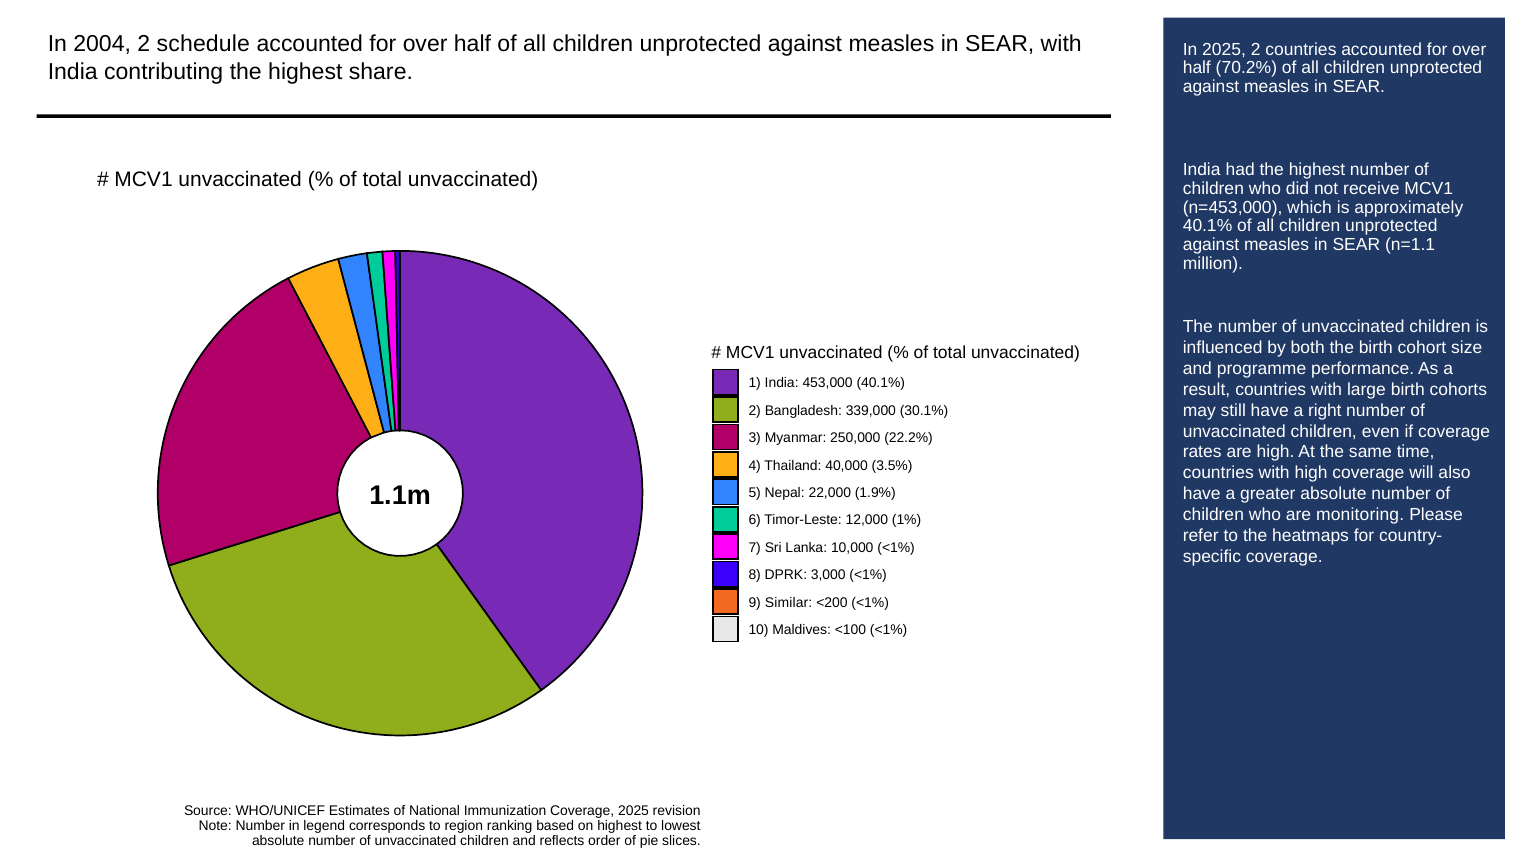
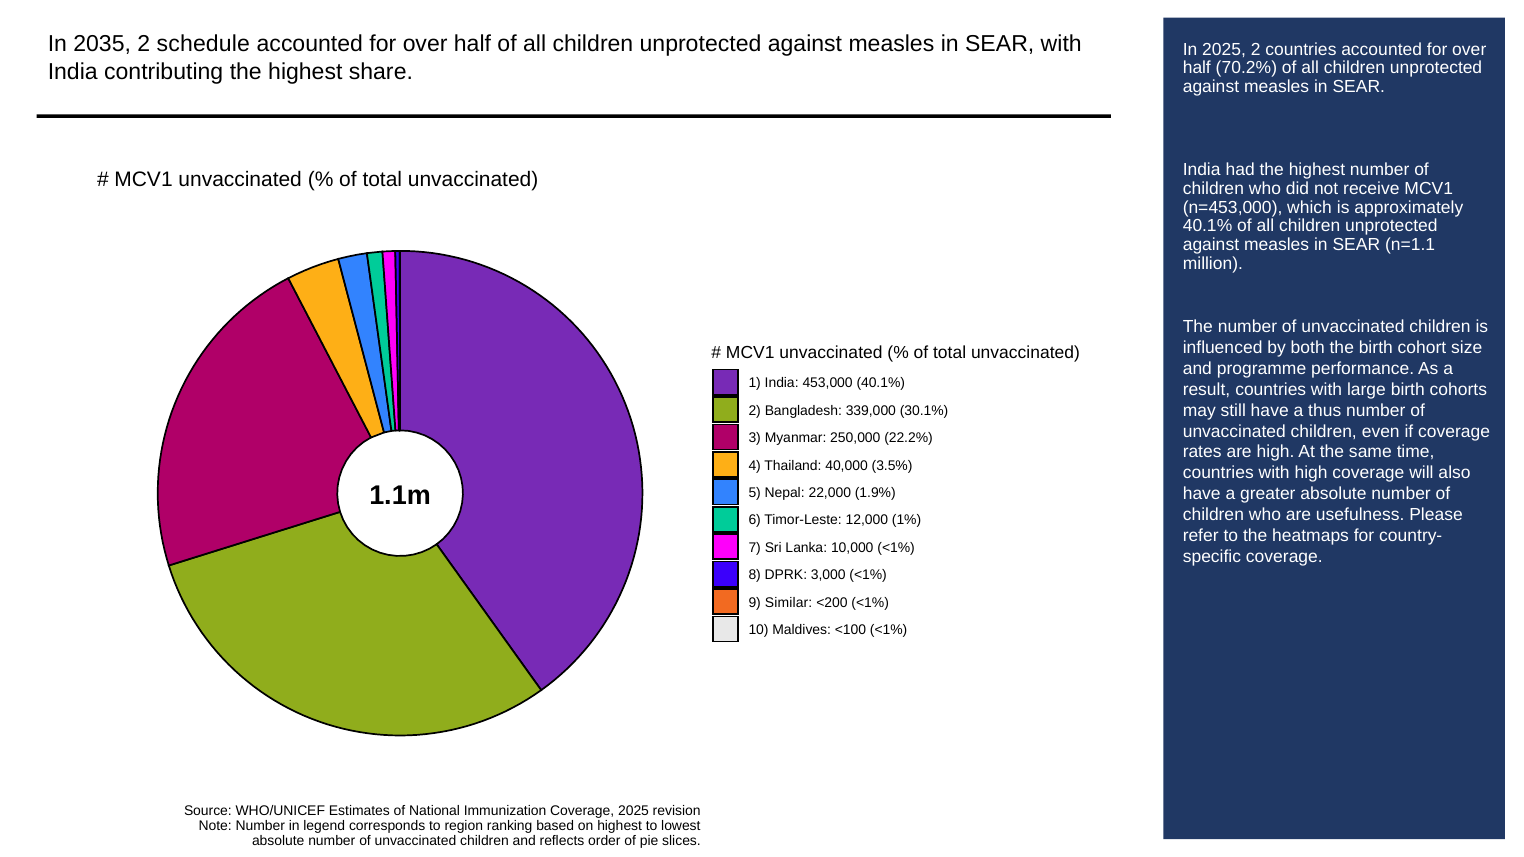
2004: 2004 -> 2035
right: right -> thus
monitoring: monitoring -> usefulness
